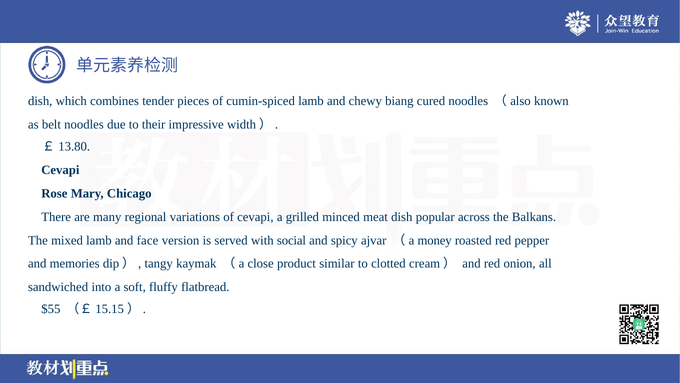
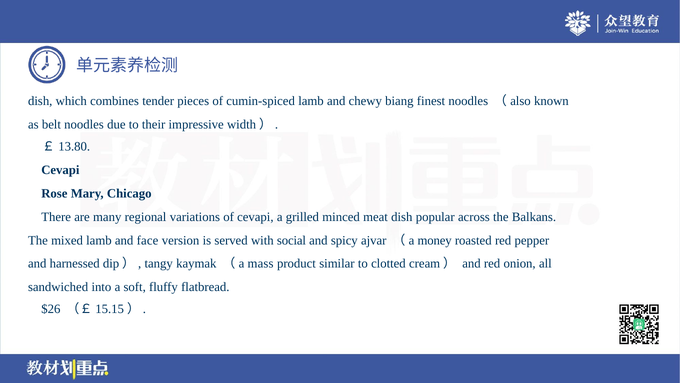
cured: cured -> finest
memories: memories -> harnessed
close: close -> mass
$55: $55 -> $26
